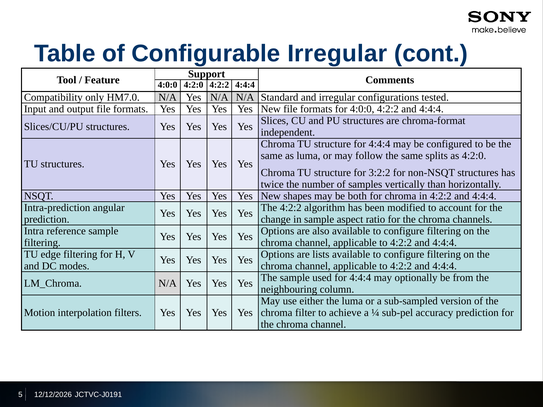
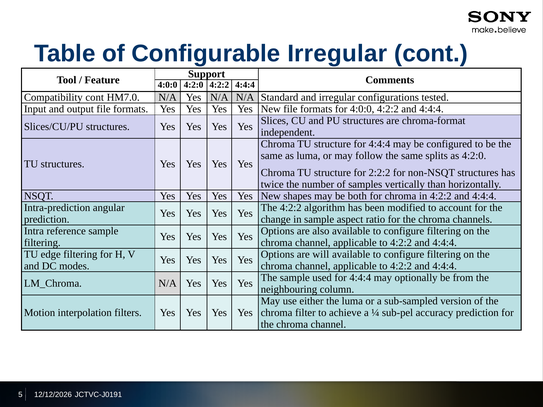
Compatibility only: only -> cont
3:2:2: 3:2:2 -> 2:2:2
lists: lists -> will
